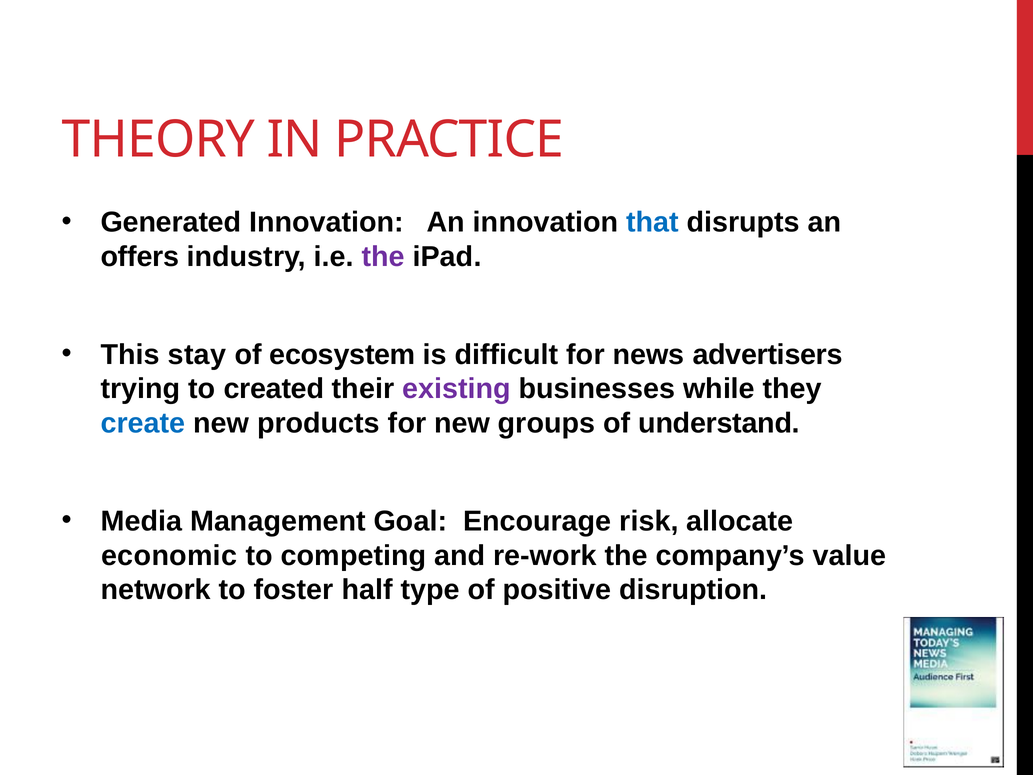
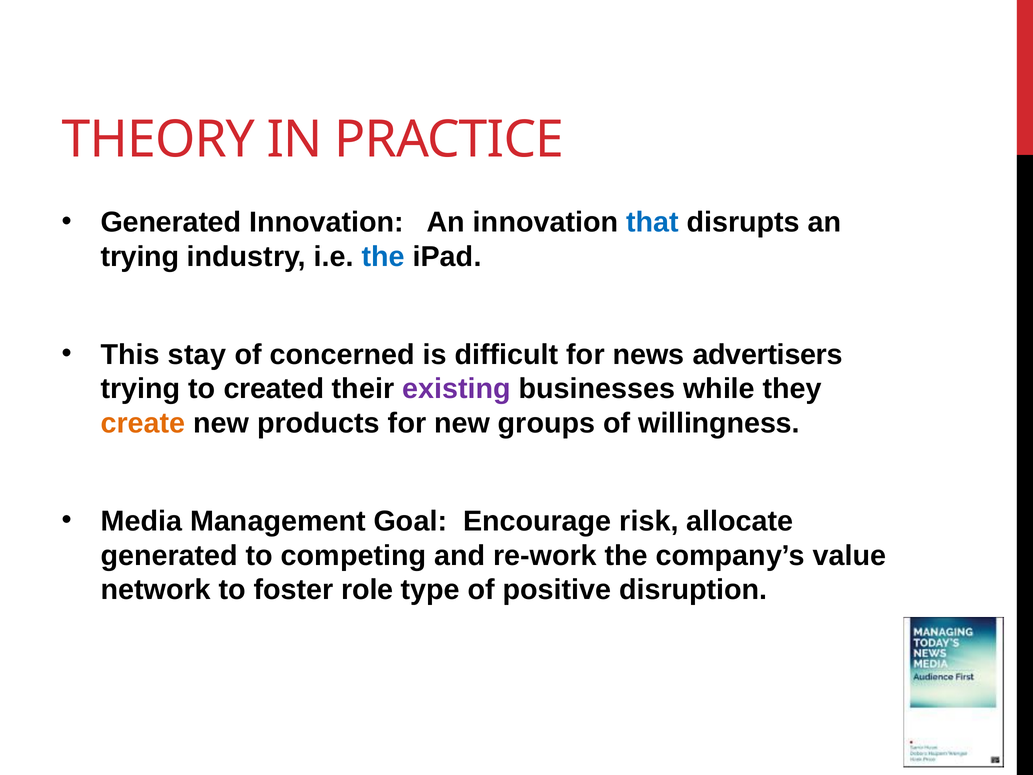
offers at (140, 257): offers -> trying
the at (383, 257) colour: purple -> blue
ecosystem: ecosystem -> concerned
create colour: blue -> orange
understand: understand -> willingness
economic at (169, 555): economic -> generated
half: half -> role
